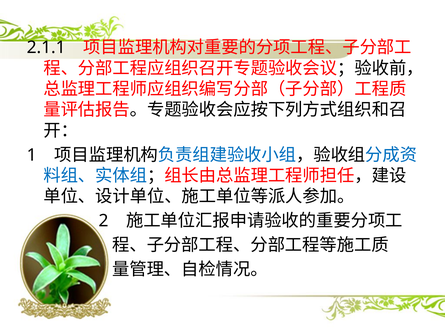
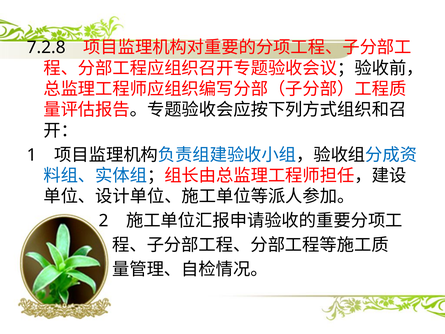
2.1.1: 2.1.1 -> 7.2.8
